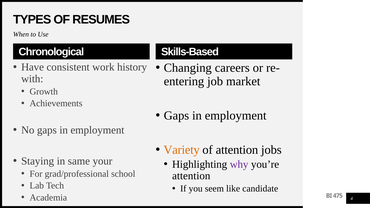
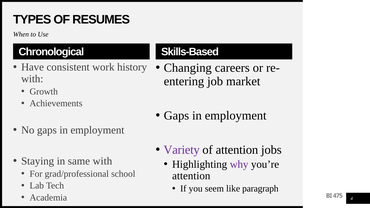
Variety colour: orange -> purple
same your: your -> with
candidate: candidate -> paragraph
